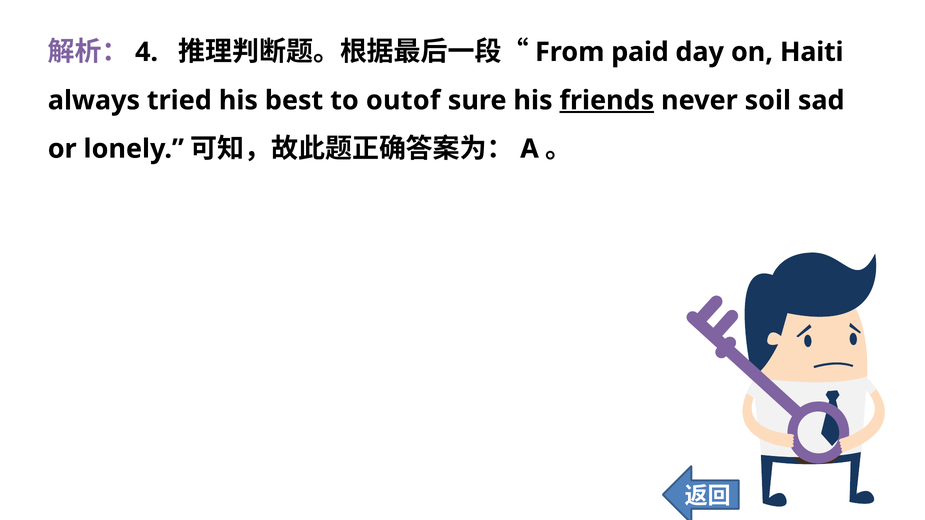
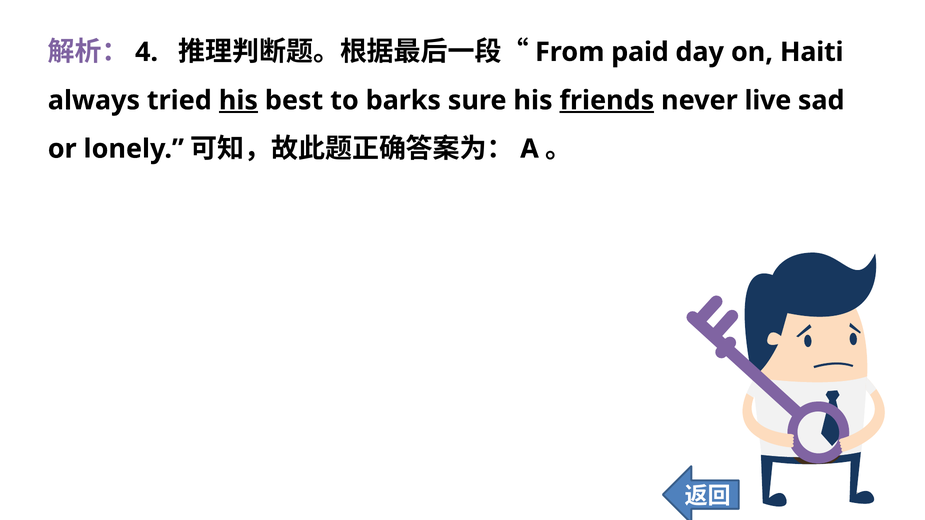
his at (238, 100) underline: none -> present
outof: outof -> barks
soil: soil -> live
